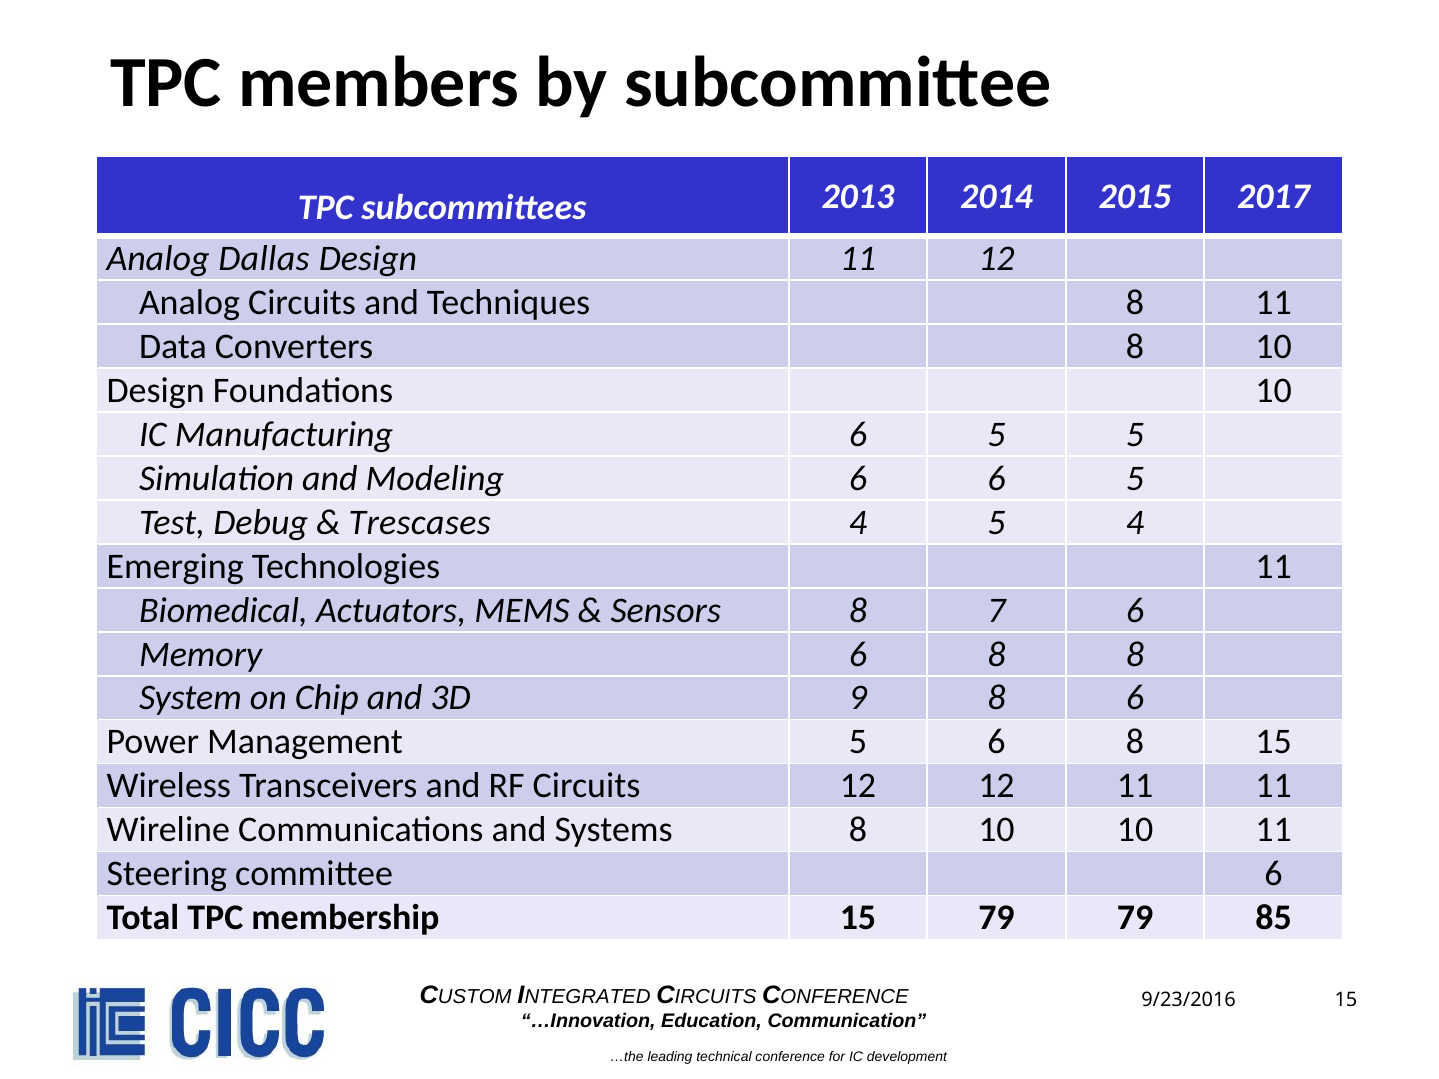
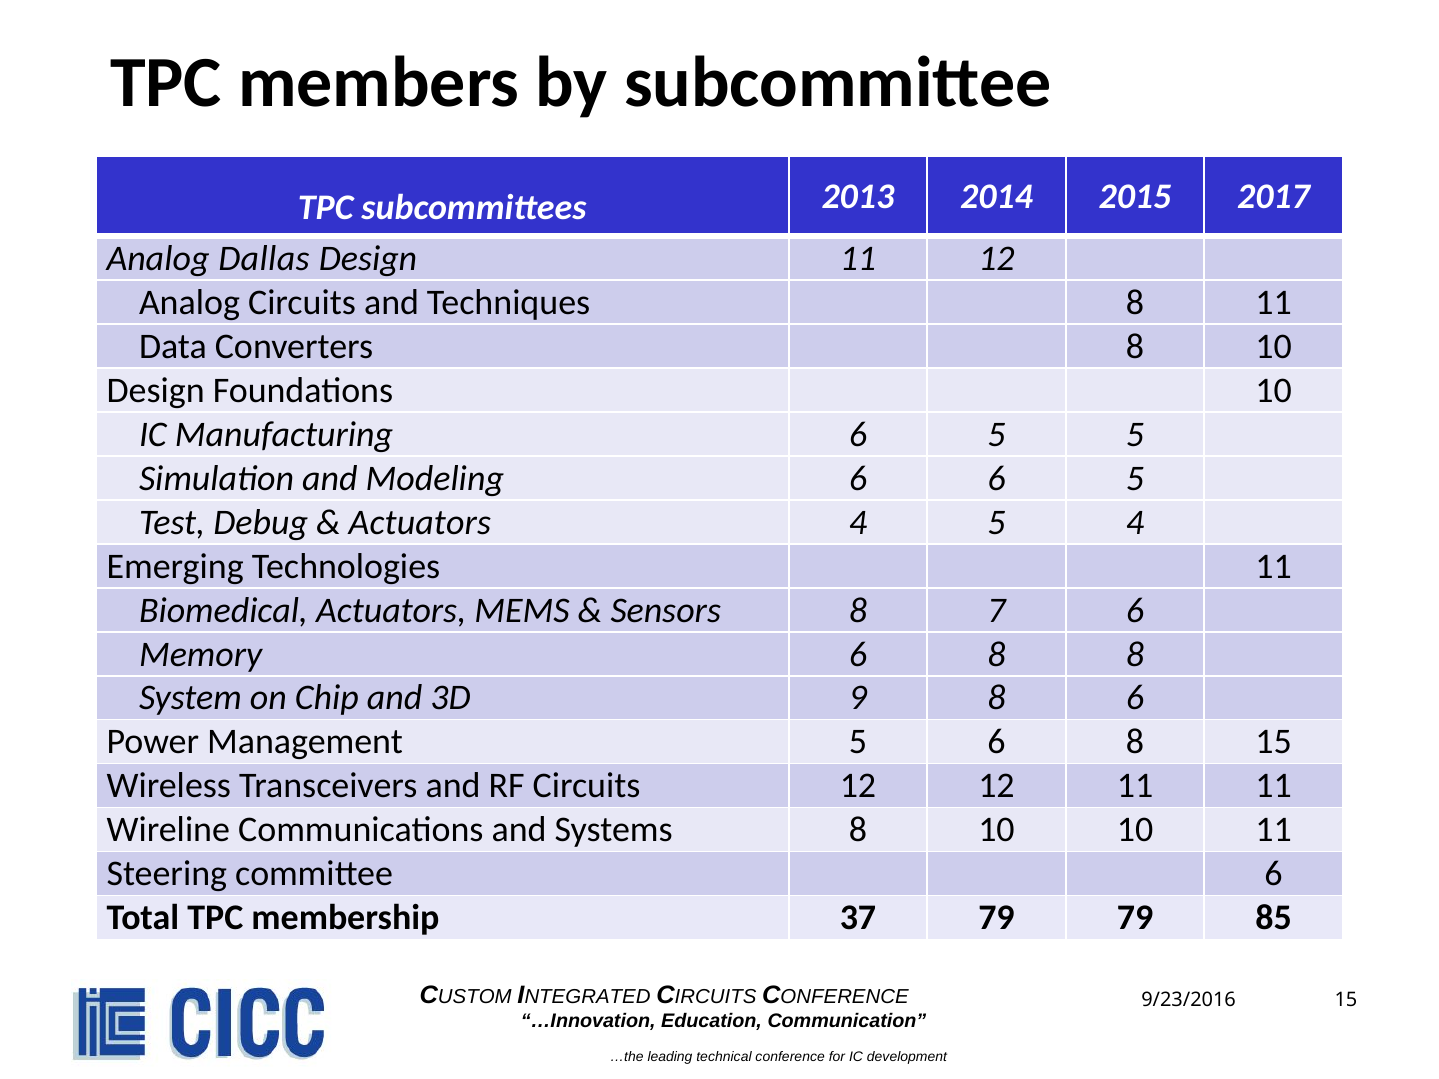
Trescases at (420, 522): Trescases -> Actuators
membership 15: 15 -> 37
